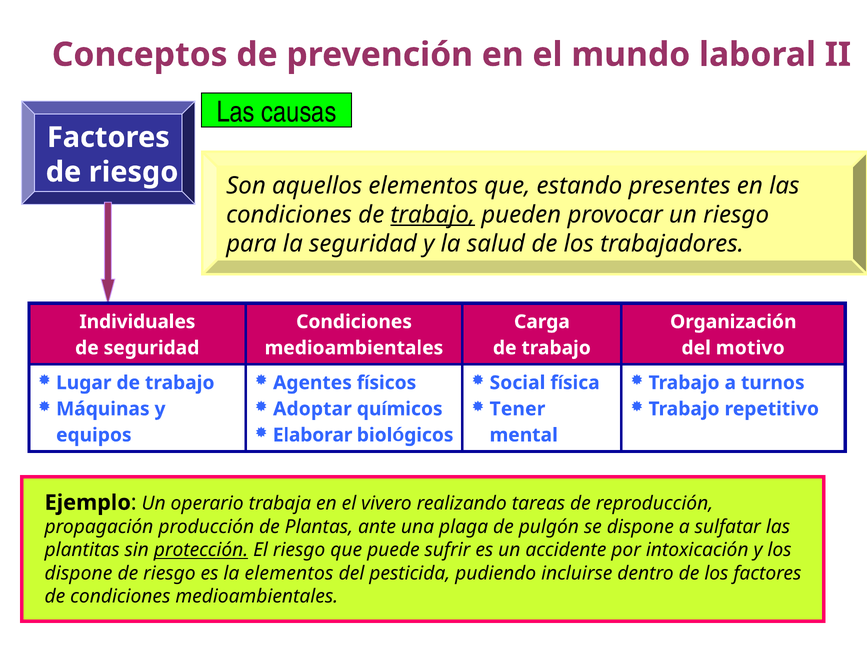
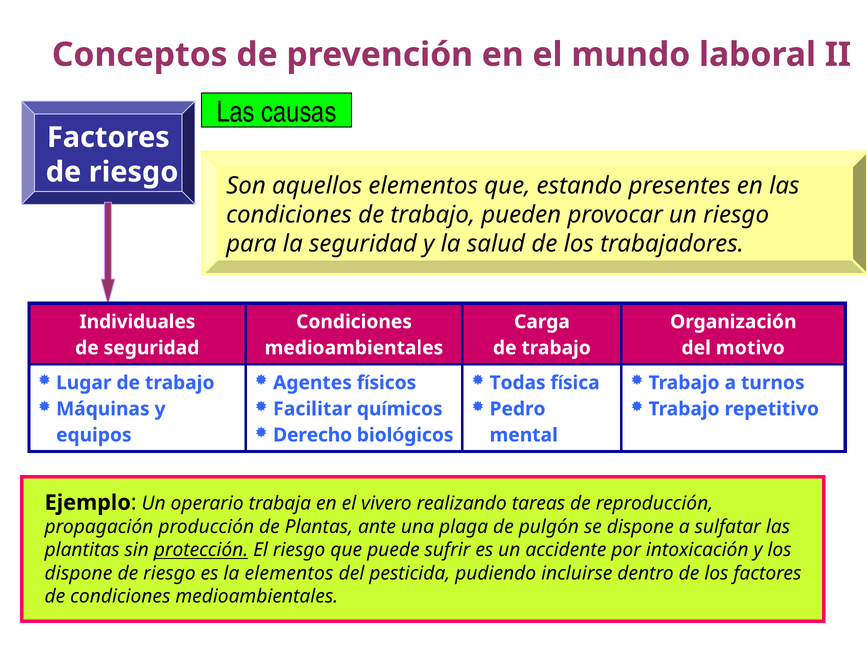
trabajo at (433, 215) underline: present -> none
Social: Social -> Todas
Adoptar: Adoptar -> Facilitar
Tener: Tener -> Pedro
Elaborar: Elaborar -> Derecho
